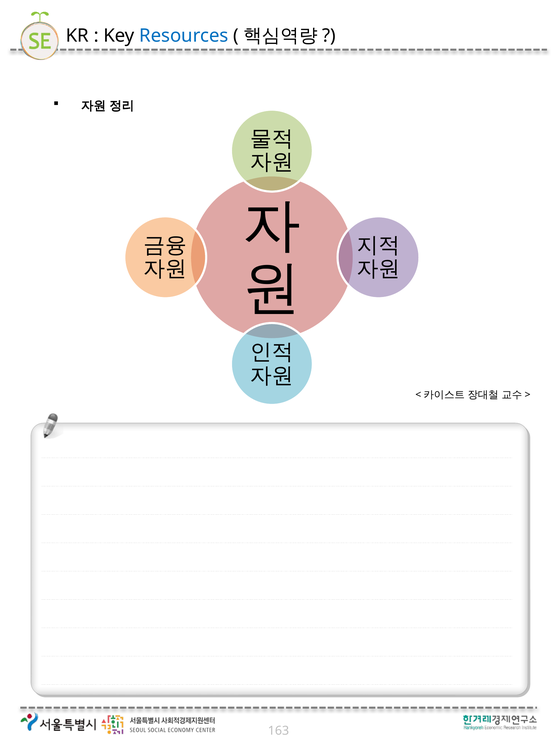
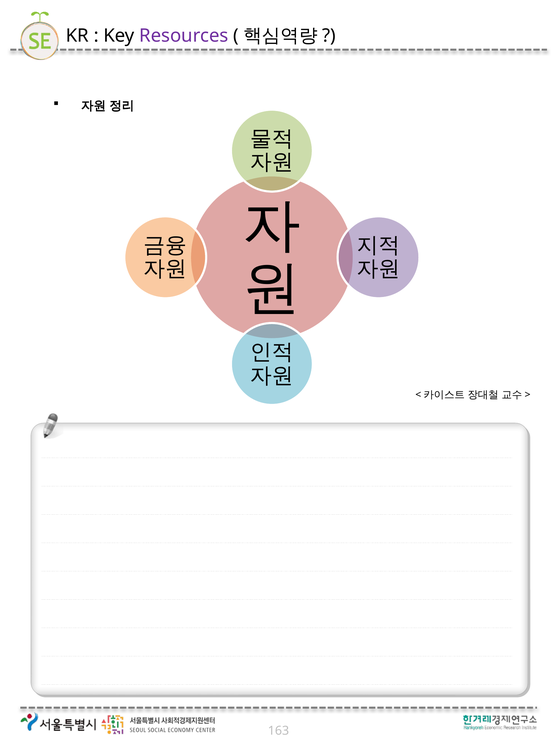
Resources colour: blue -> purple
